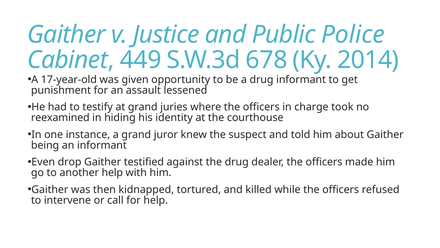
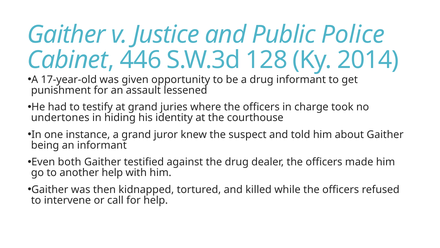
449: 449 -> 446
678: 678 -> 128
reexamined: reexamined -> undertones
drop: drop -> both
